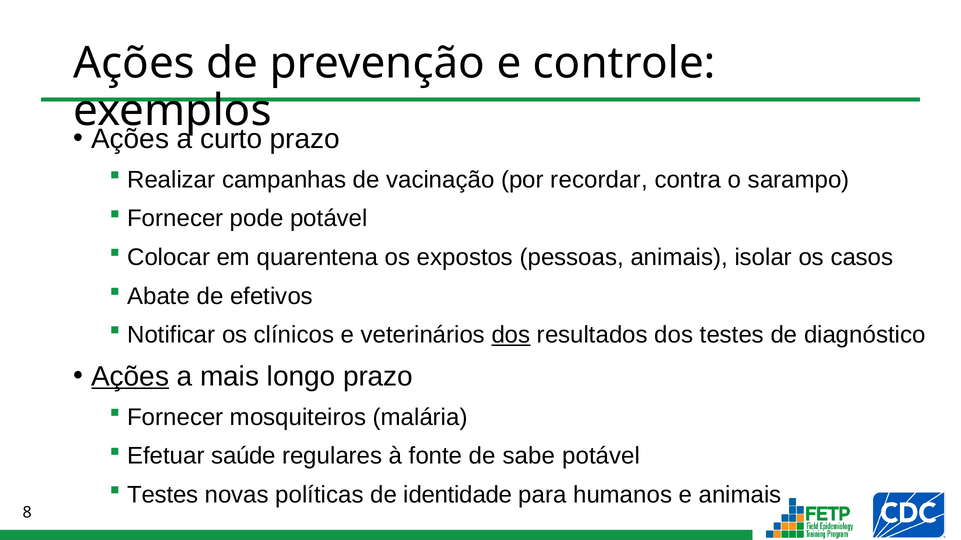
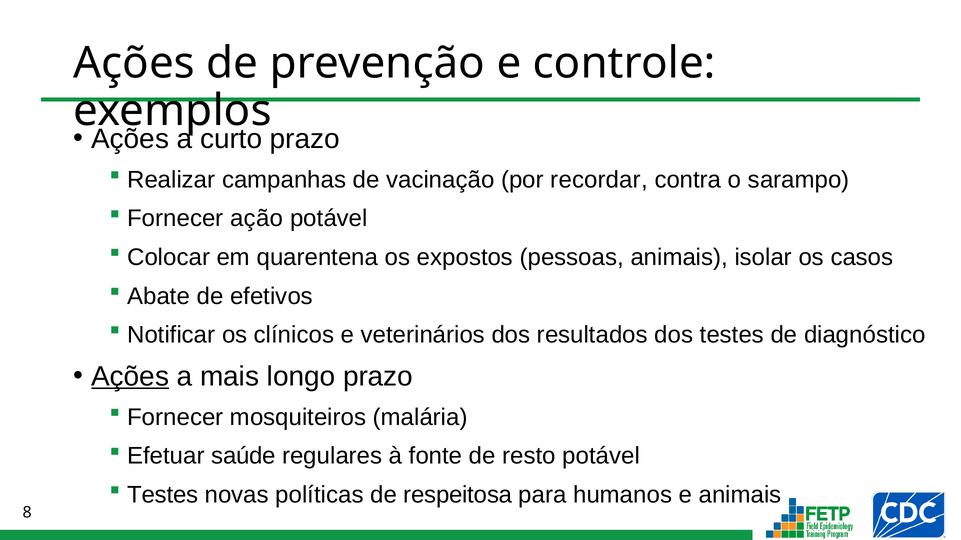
pode: pode -> ação
dos at (511, 335) underline: present -> none
sabe: sabe -> resto
identidade: identidade -> respeitosa
